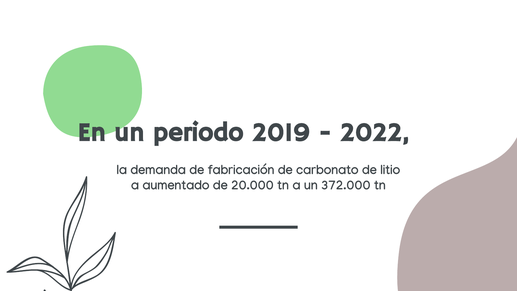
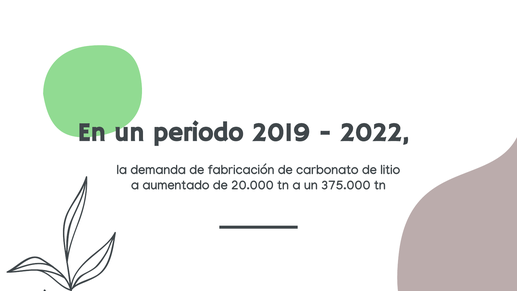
372.000: 372.000 -> 375.000
